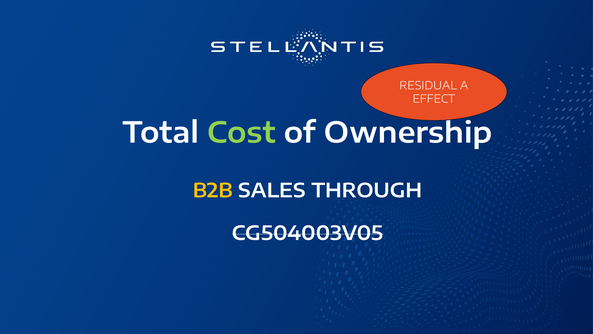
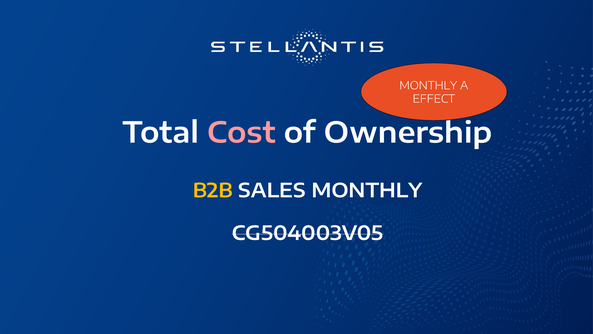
RESIDUAL at (428, 86): RESIDUAL -> MONTHLY
Cost colour: light green -> pink
SALES THROUGH: THROUGH -> MONTHLY
